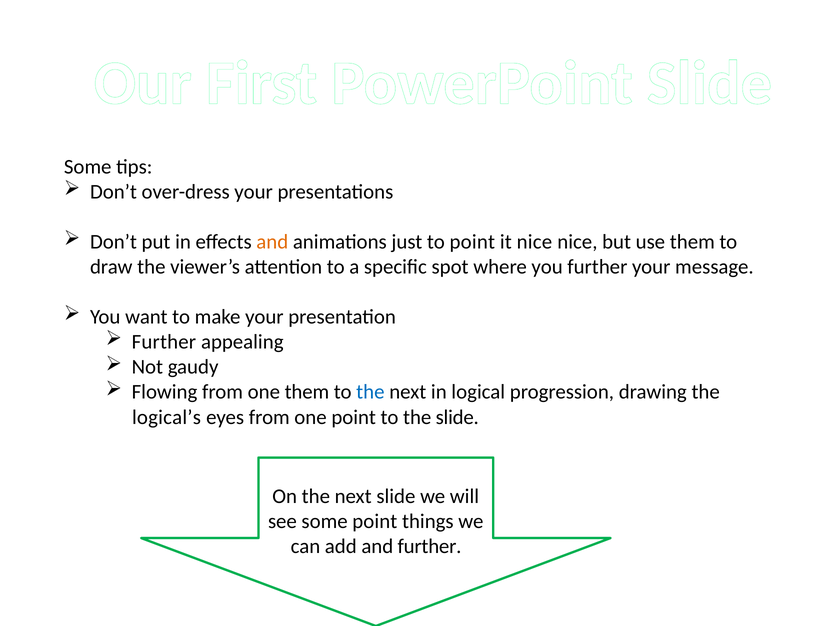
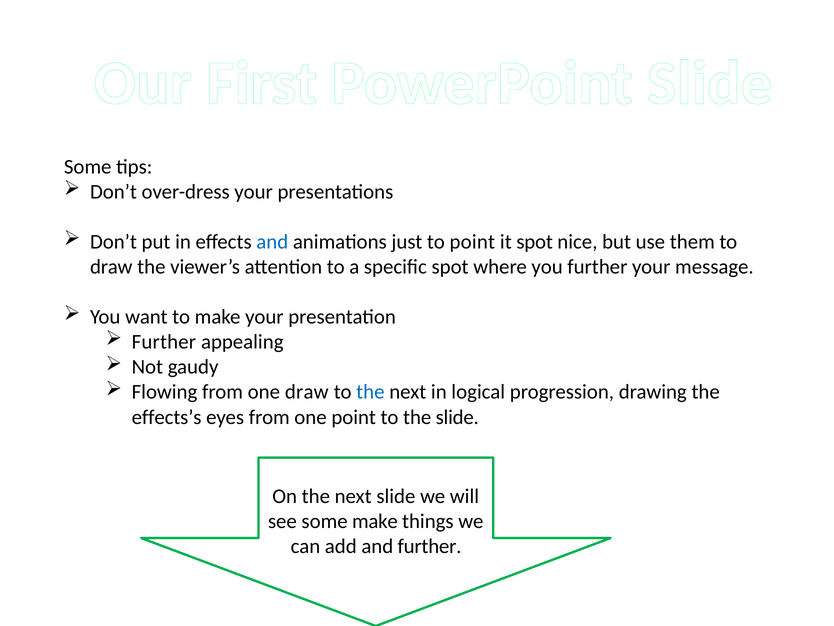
and at (272, 242) colour: orange -> blue
it nice: nice -> spot
one them: them -> draw
logical’s: logical’s -> effects’s
some point: point -> make
